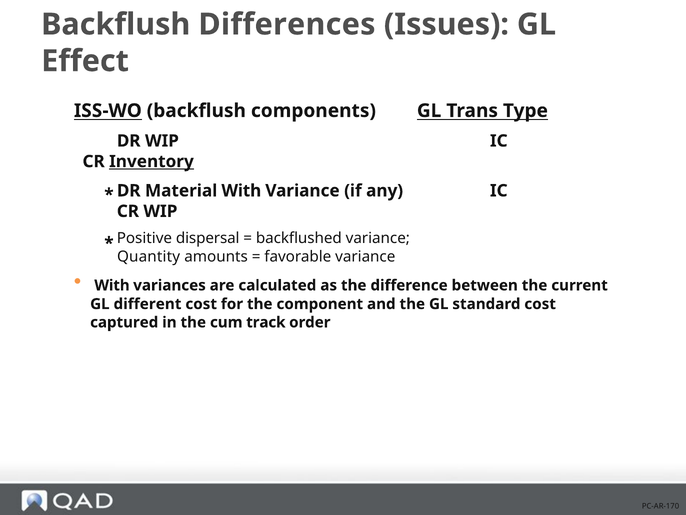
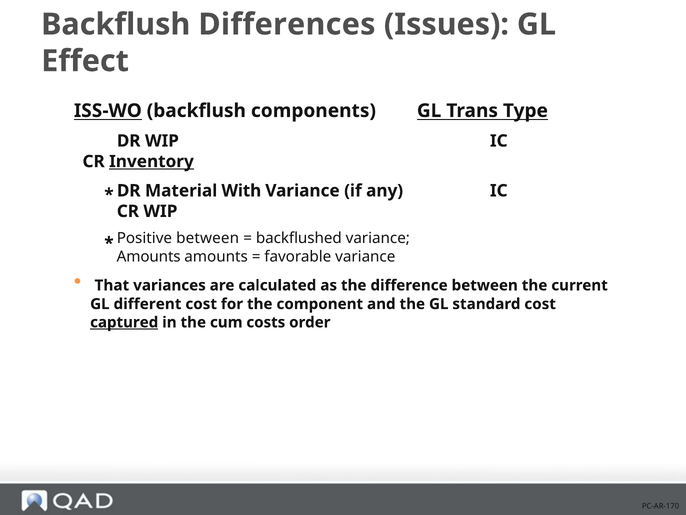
Positive dispersal: dispersal -> between
Quantity at (149, 256): Quantity -> Amounts
With at (112, 285): With -> That
captured underline: none -> present
track: track -> costs
